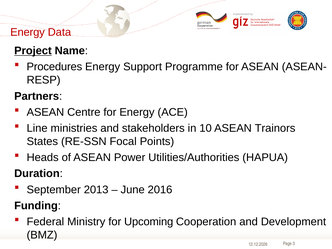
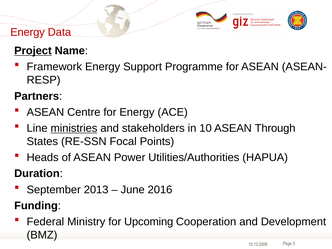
Procedures: Procedures -> Framework
ministries underline: none -> present
Trainors: Trainors -> Through
